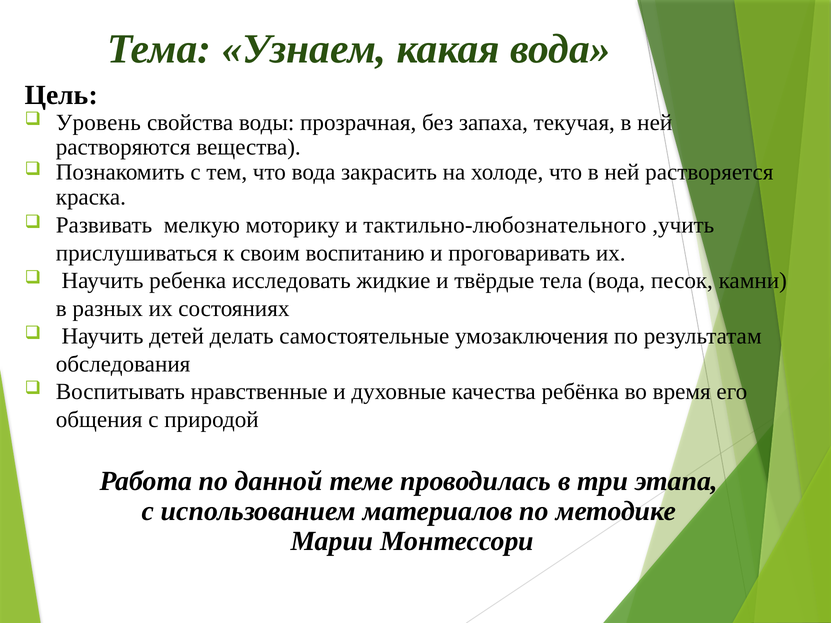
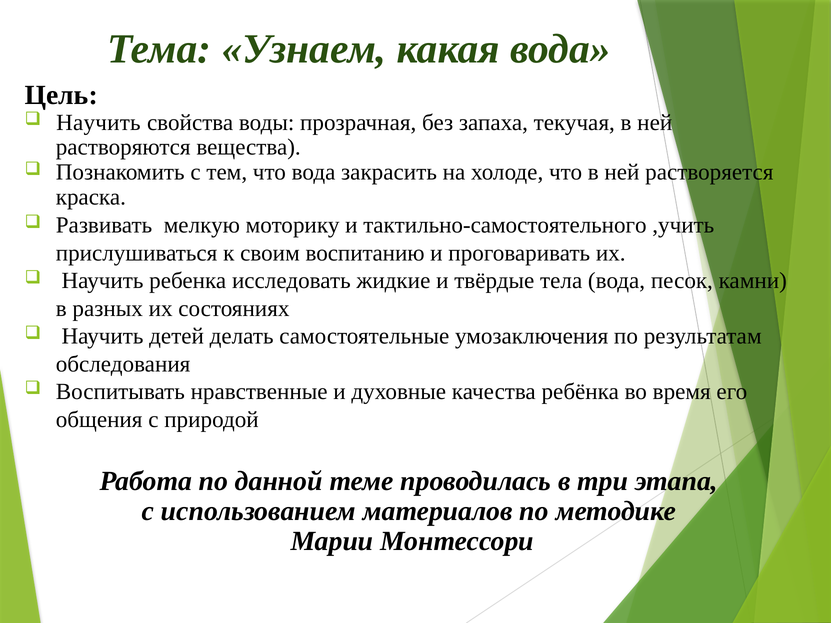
Уровень at (98, 122): Уровень -> Научить
тактильно-любознательного: тактильно-любознательного -> тактильно-самостоятельного
